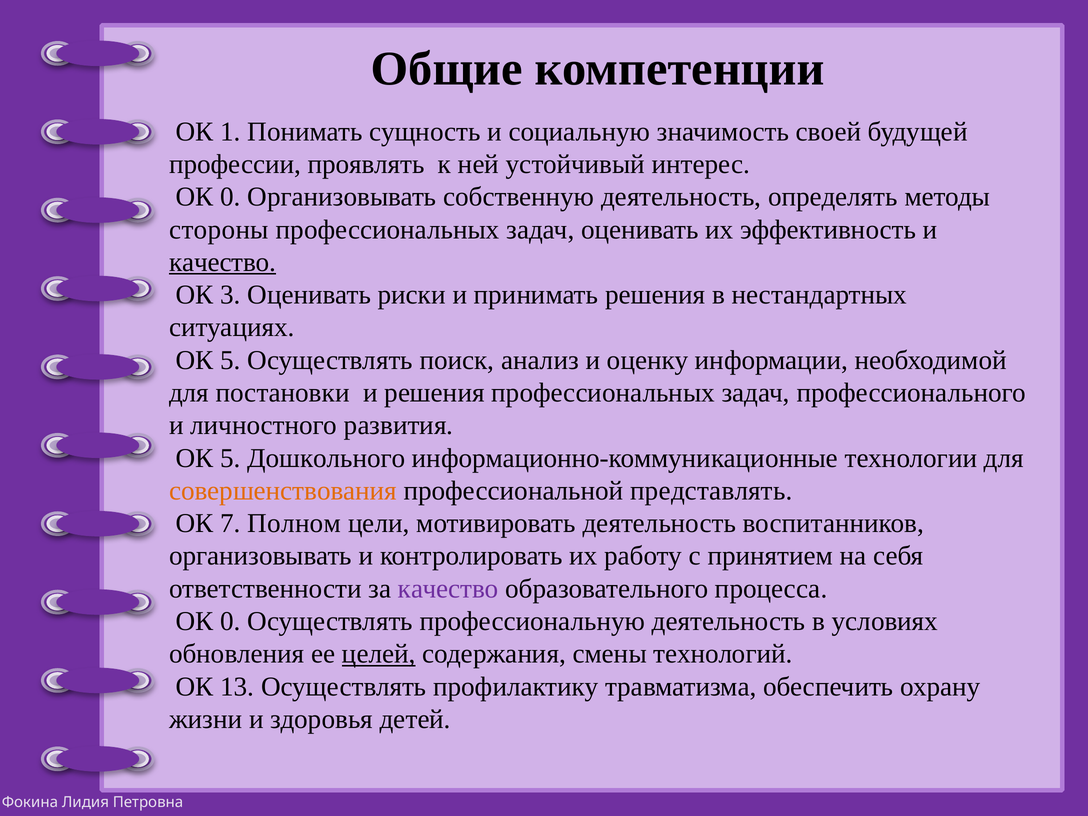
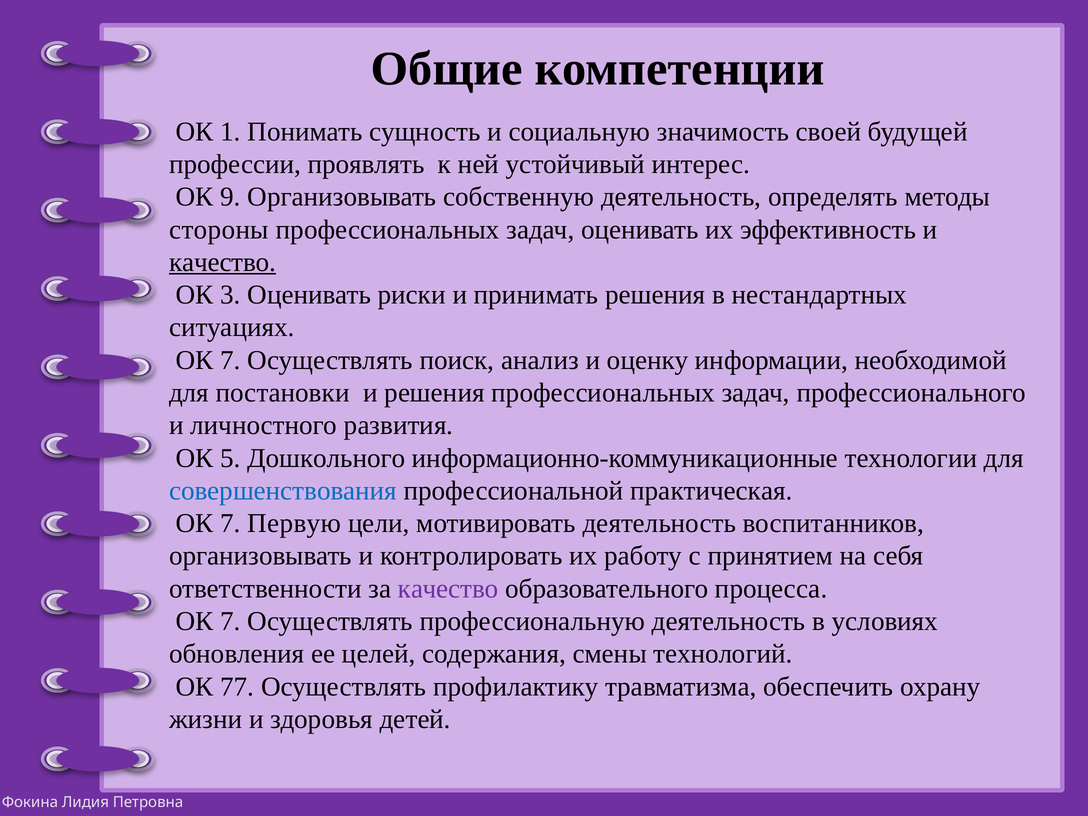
0 at (230, 197): 0 -> 9
5 at (230, 360): 5 -> 7
совершенствования colour: orange -> blue
представлять: представлять -> практическая
Полном: Полном -> Первую
0 at (230, 621): 0 -> 7
целей underline: present -> none
13: 13 -> 77
